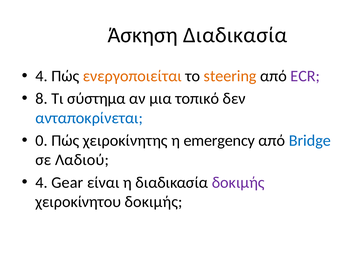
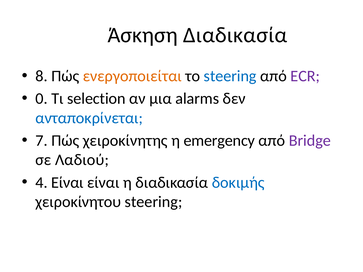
4 at (42, 76): 4 -> 8
steering at (230, 76) colour: orange -> blue
8: 8 -> 0
σύστημα: σύστημα -> selection
τοπικό: τοπικό -> alarms
0: 0 -> 7
Bridge colour: blue -> purple
4 Gear: Gear -> Είναι
δοκιμής at (238, 183) colour: purple -> blue
χειροκίνητου δοκιμής: δοκιμής -> steering
